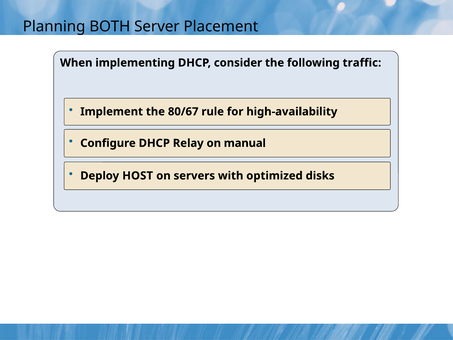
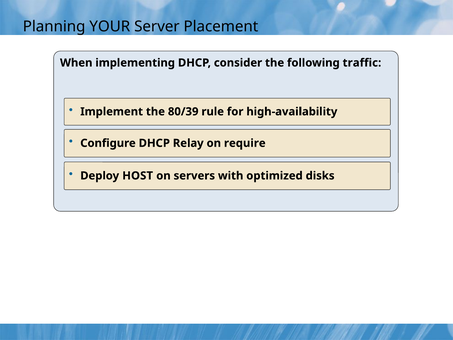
BOTH: BOTH -> YOUR
80/67: 80/67 -> 80/39
manual: manual -> require
